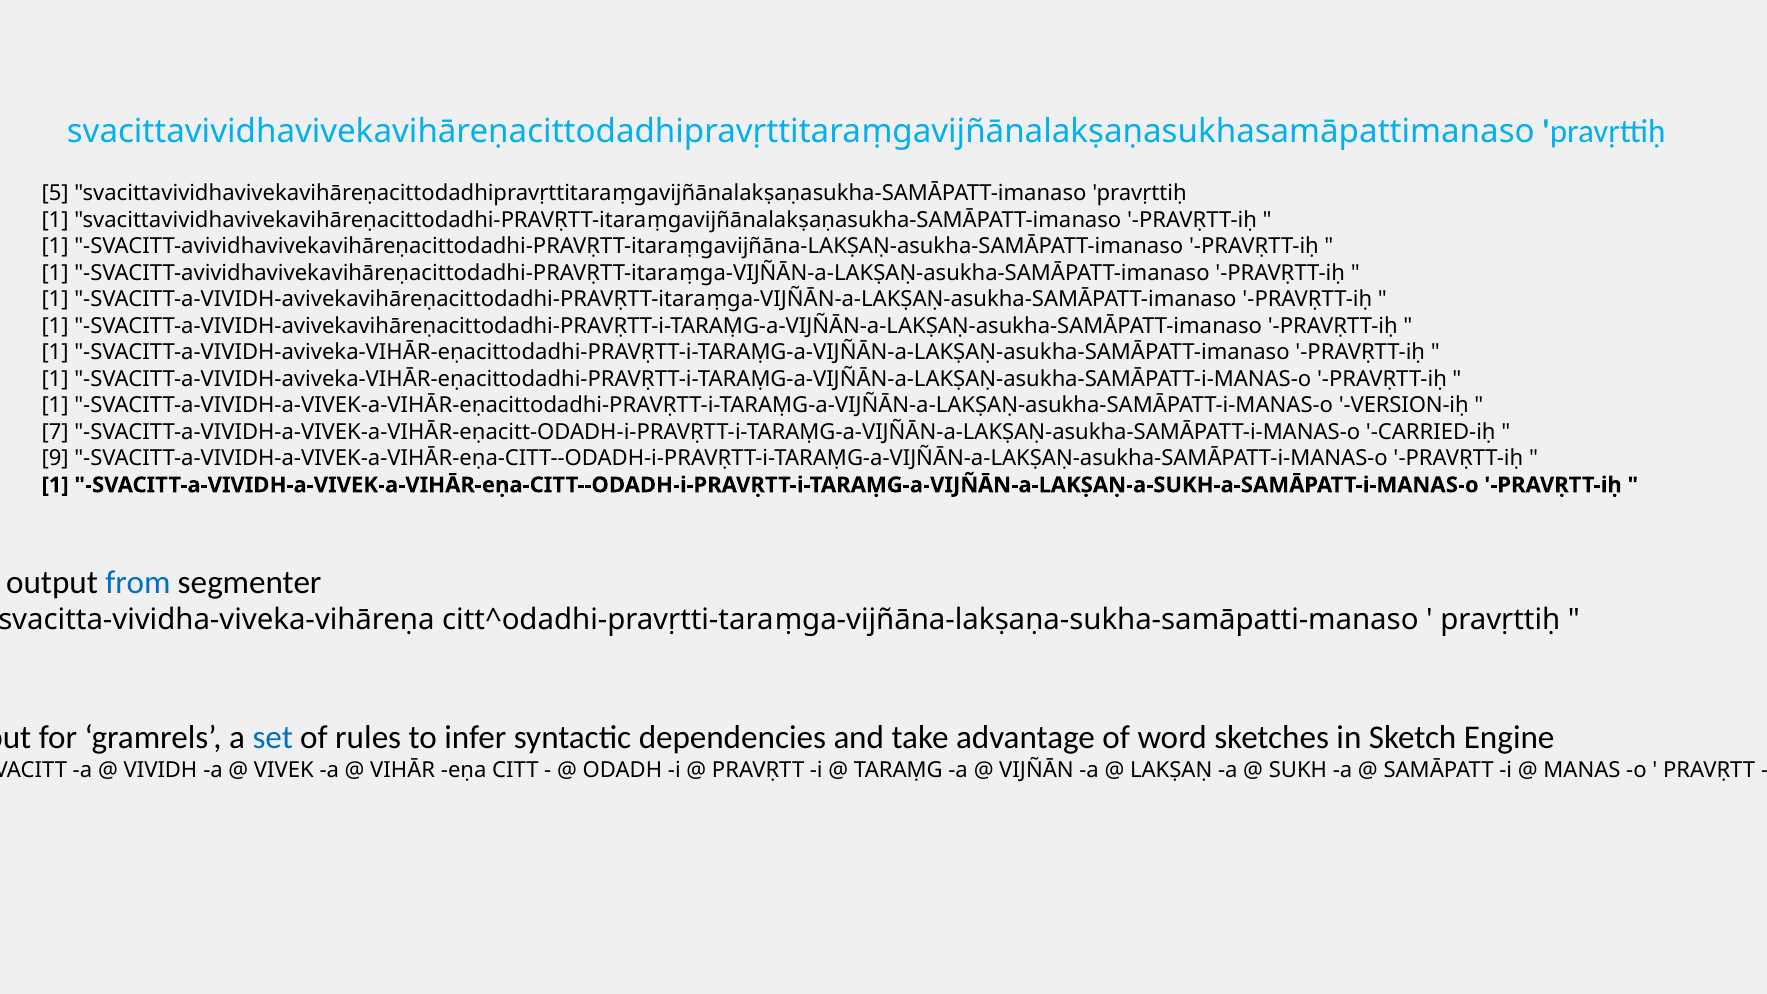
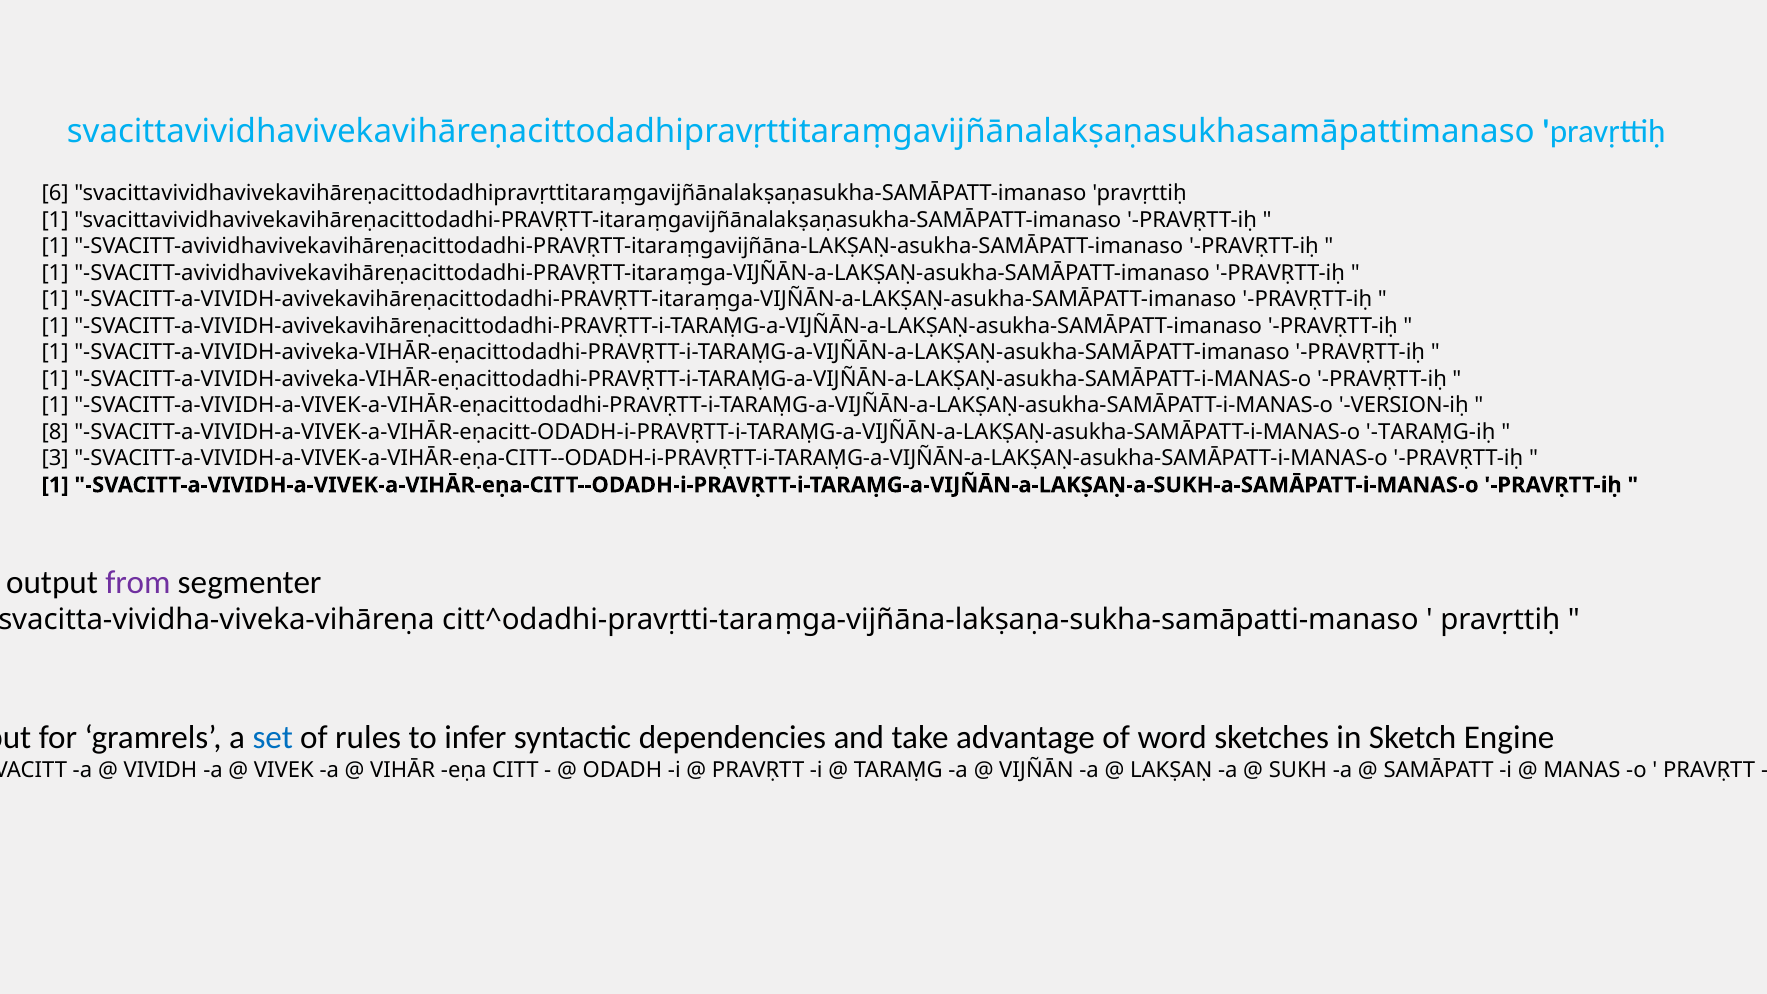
5: 5 -> 6
7: 7 -> 8
CARRIED-iḥ: CARRIED-iḥ -> TARAṂG-iḥ
9: 9 -> 3
from colour: blue -> purple
